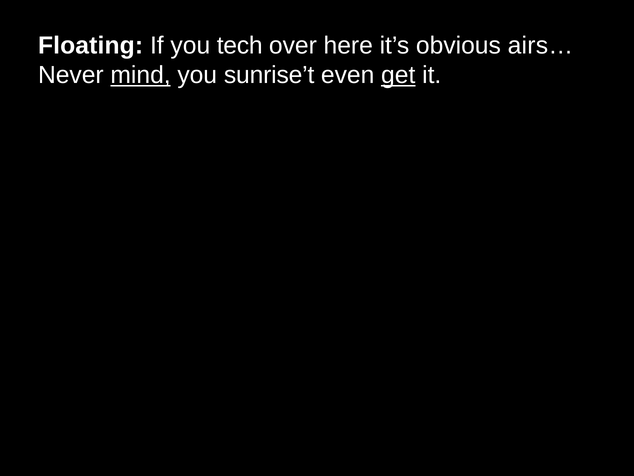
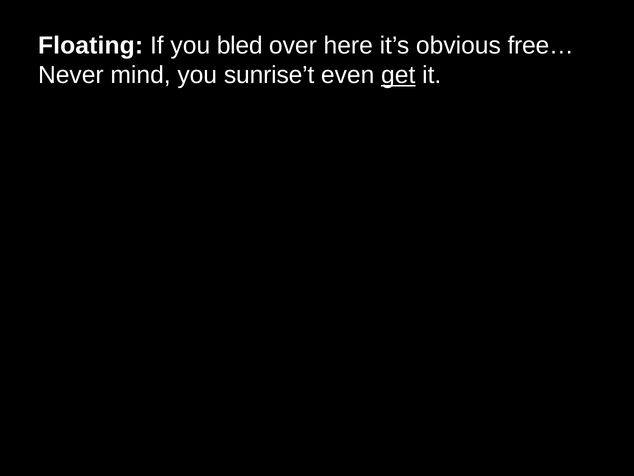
tech: tech -> bled
airs…: airs… -> free…
mind underline: present -> none
